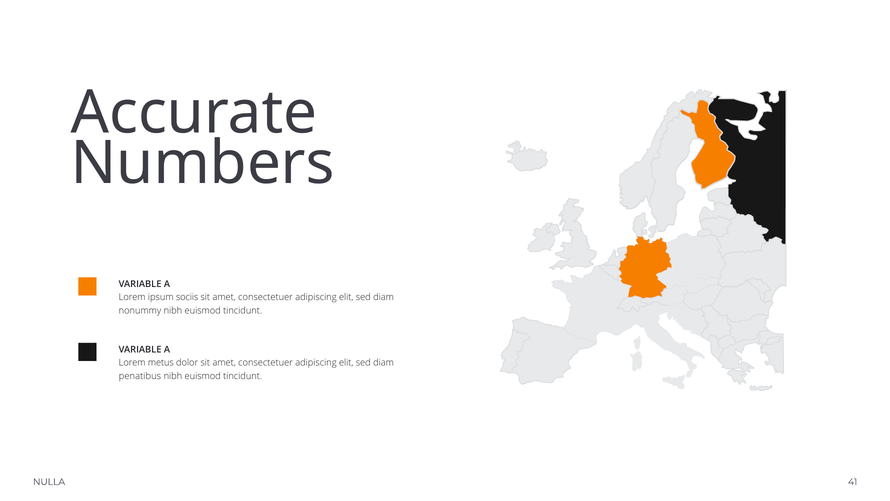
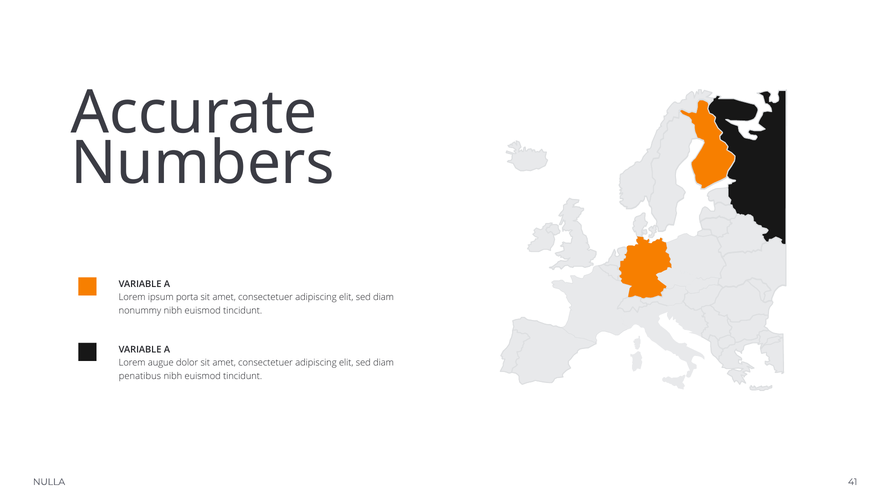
sociis: sociis -> porta
metus: metus -> augue
